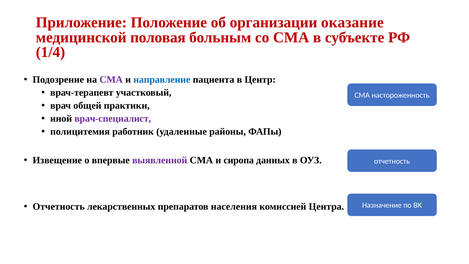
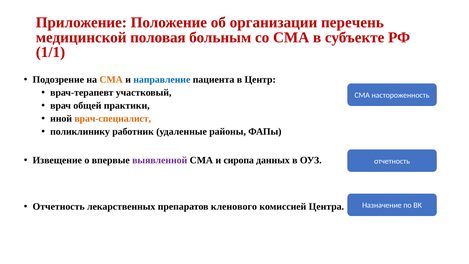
оказание: оказание -> перечень
1/4: 1/4 -> 1/1
СМА at (111, 80) colour: purple -> orange
врач-специалист colour: purple -> orange
полицитемия: полицитемия -> поликлинику
населения: населения -> кленового
